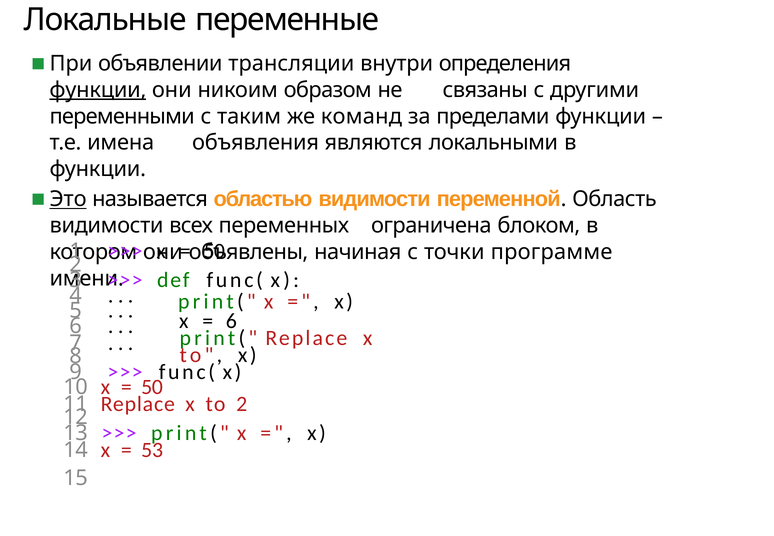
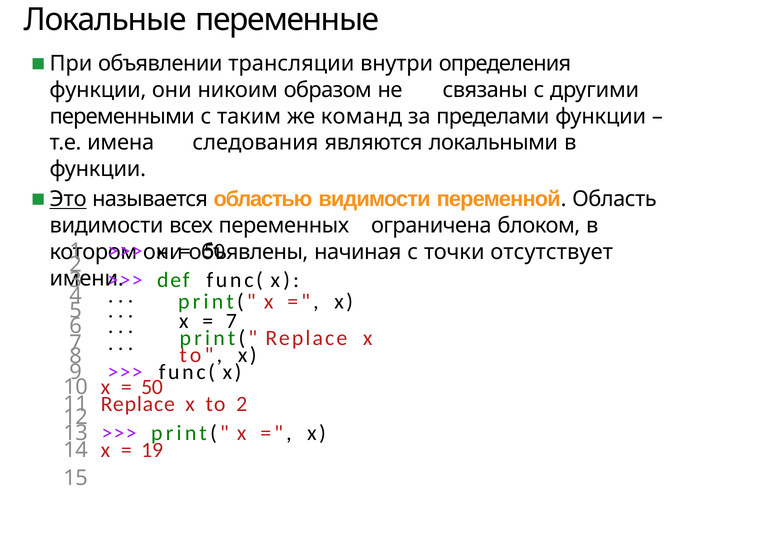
функции at (98, 90) underline: present -> none
объявления: объявления -> следования
программе: программе -> отсутствует
6 at (231, 321): 6 -> 7
53: 53 -> 19
